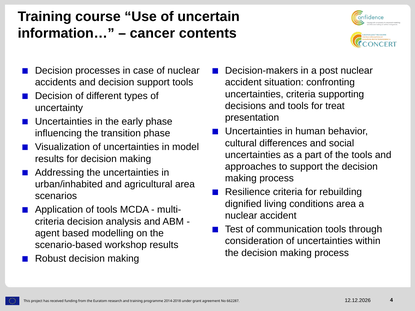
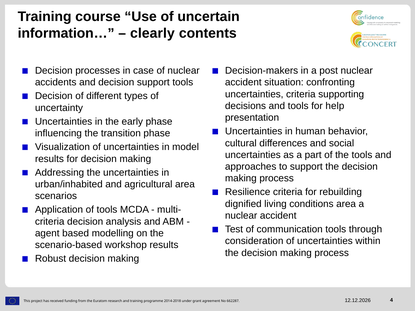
cancer: cancer -> clearly
treat: treat -> help
